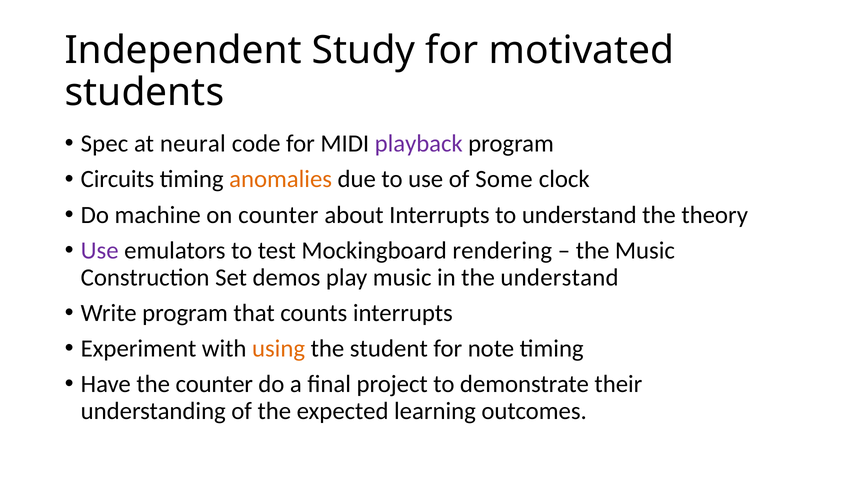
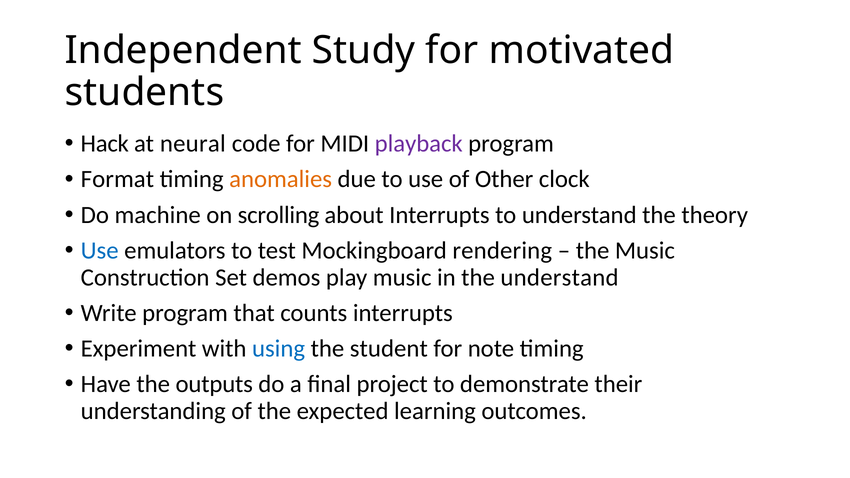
Spec: Spec -> Hack
Circuits: Circuits -> Format
Some: Some -> Other
on counter: counter -> scrolling
Use at (100, 251) colour: purple -> blue
using colour: orange -> blue
the counter: counter -> outputs
